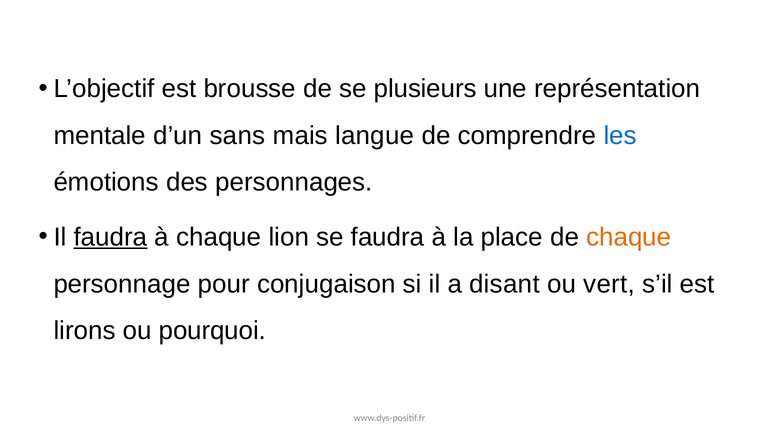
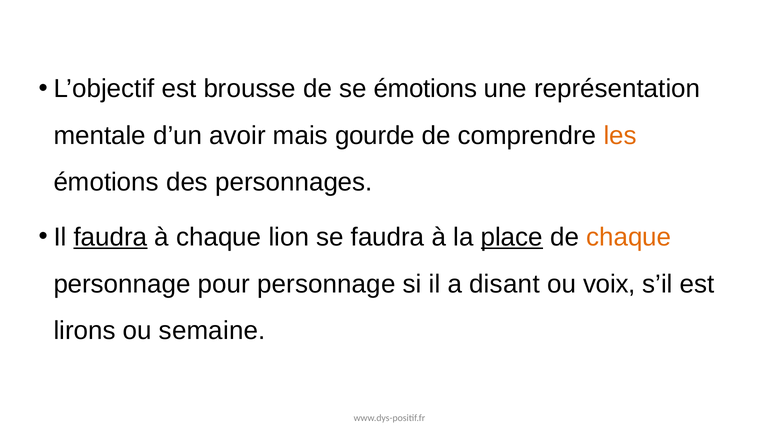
se plusieurs: plusieurs -> émotions
sans: sans -> avoir
langue: langue -> gourde
les colour: blue -> orange
place underline: none -> present
pour conjugaison: conjugaison -> personnage
vert: vert -> voix
pourquoi: pourquoi -> semaine
